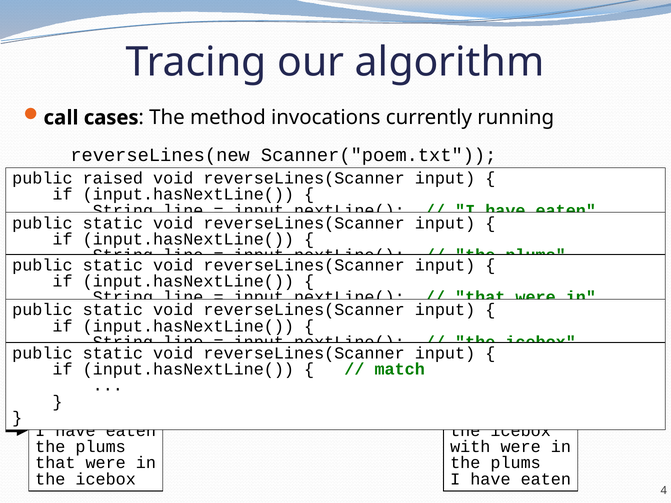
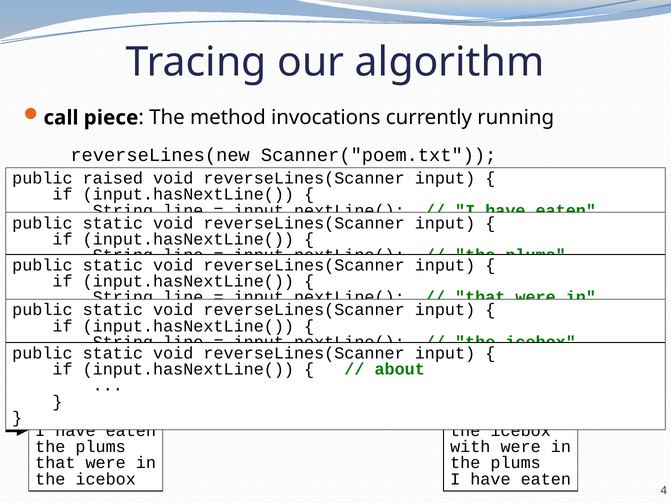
cases: cases -> piece
match: match -> about
